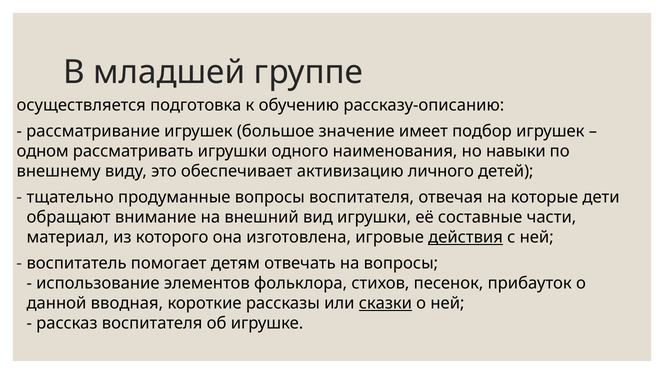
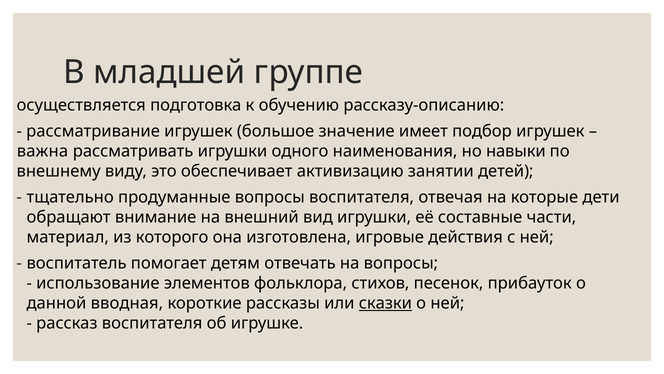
одном: одном -> важна
личного: личного -> занятии
действия underline: present -> none
